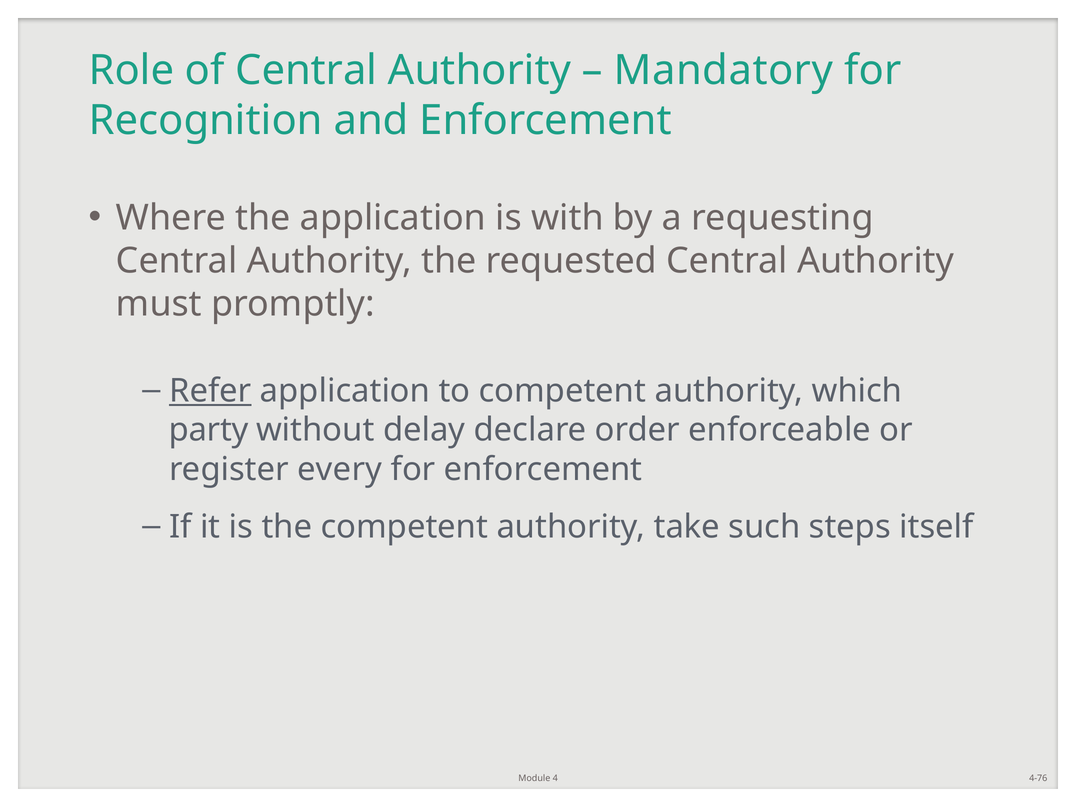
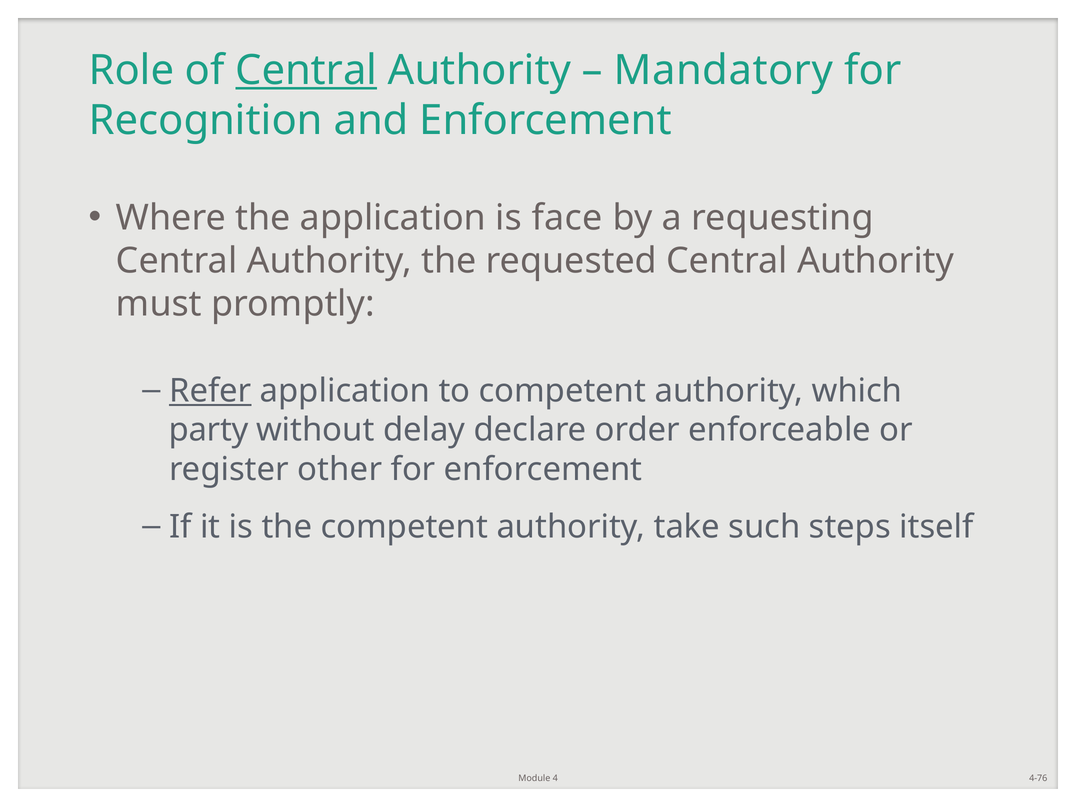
Central at (306, 70) underline: none -> present
with: with -> face
every: every -> other
